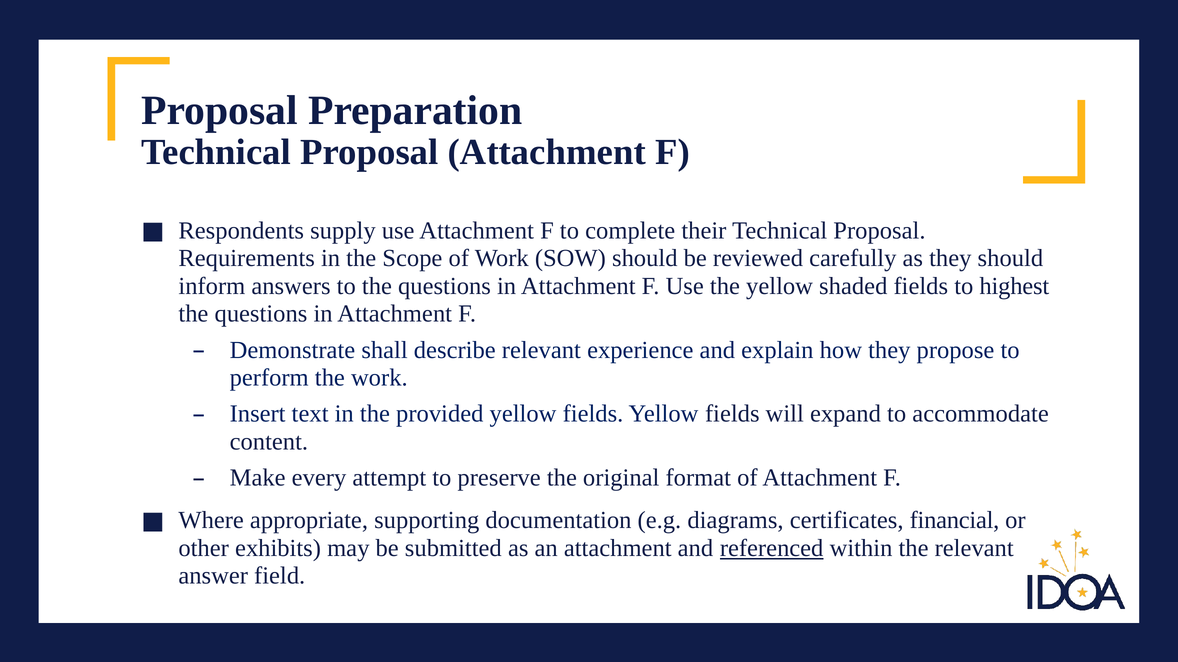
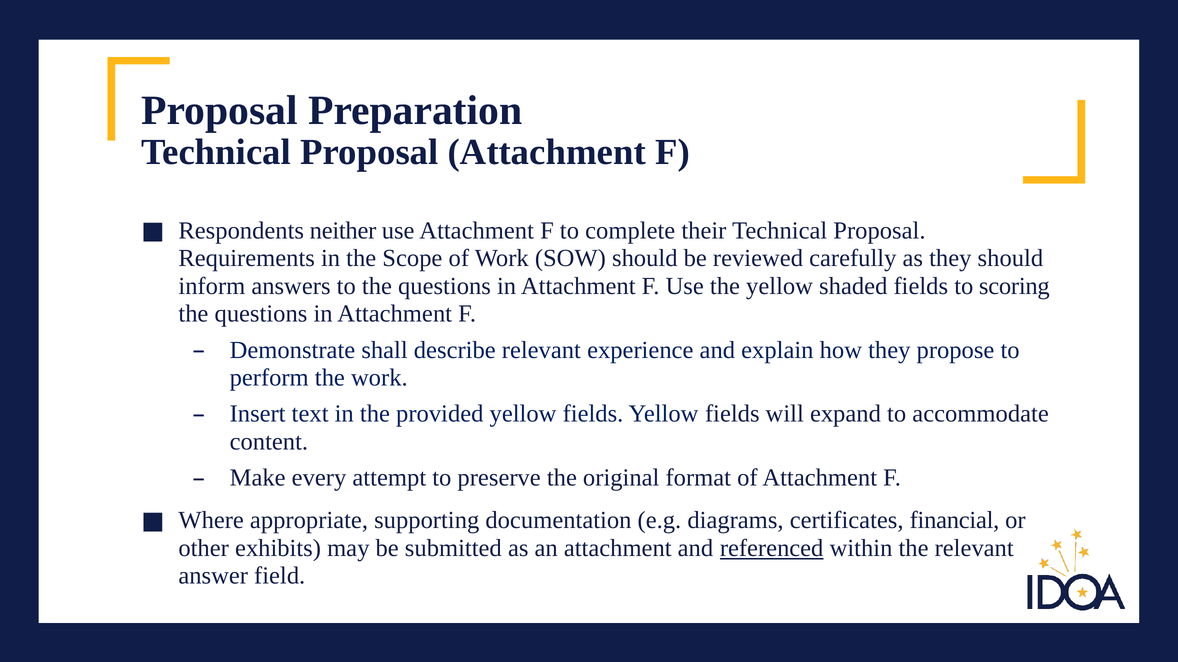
supply: supply -> neither
highest: highest -> scoring
